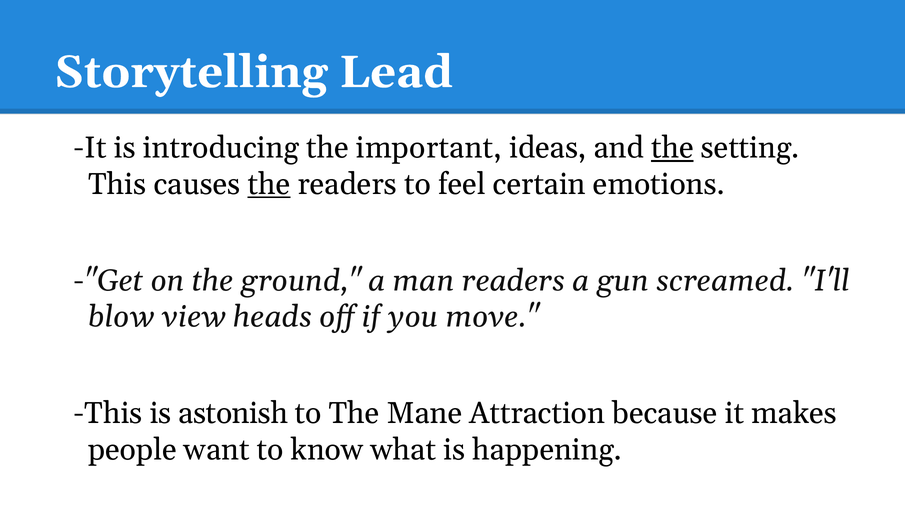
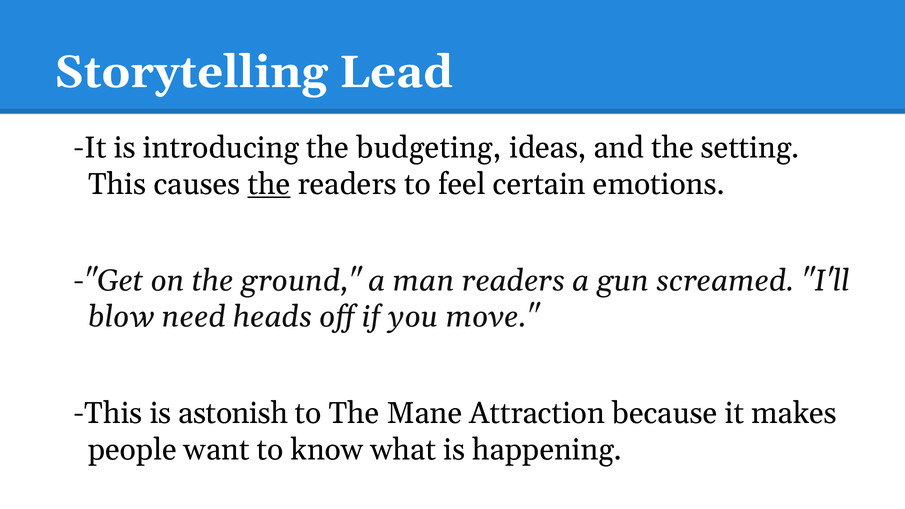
important: important -> budgeting
the at (672, 148) underline: present -> none
view: view -> need
